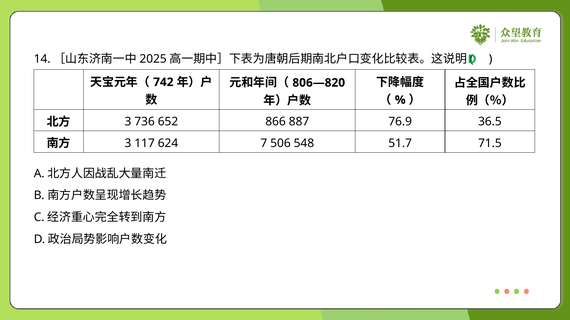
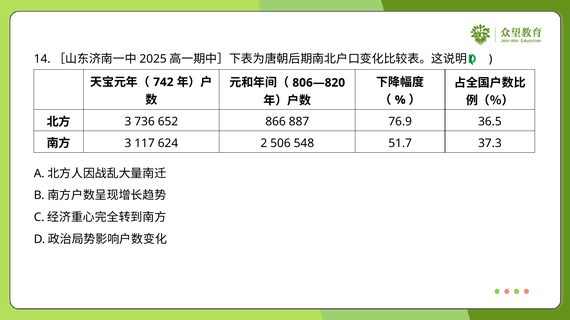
7: 7 -> 2
71.5: 71.5 -> 37.3
